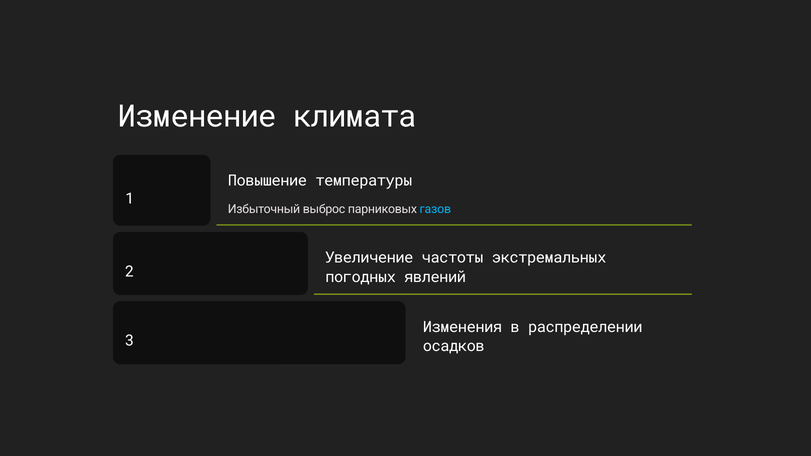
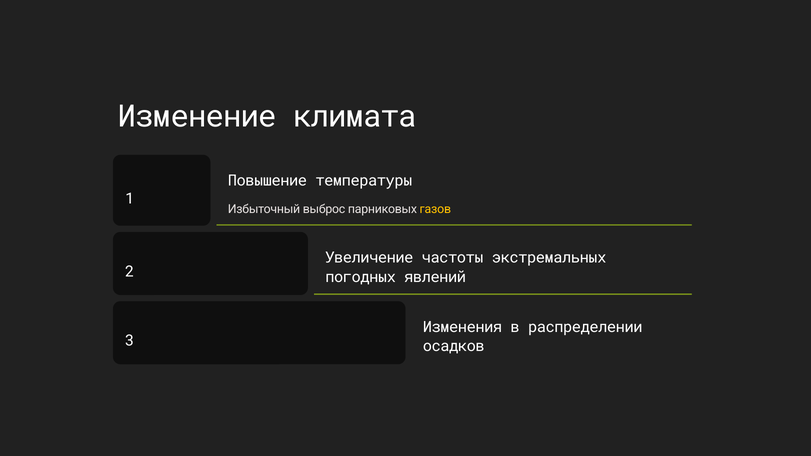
газов colour: light blue -> yellow
